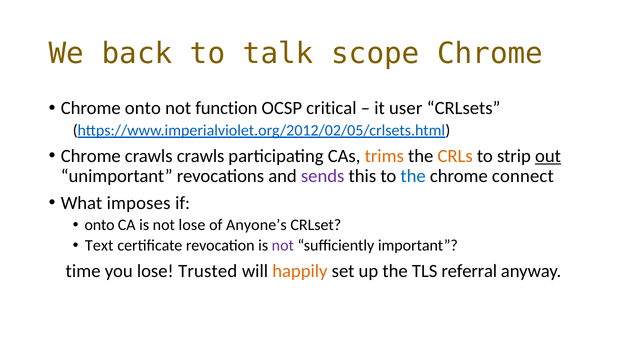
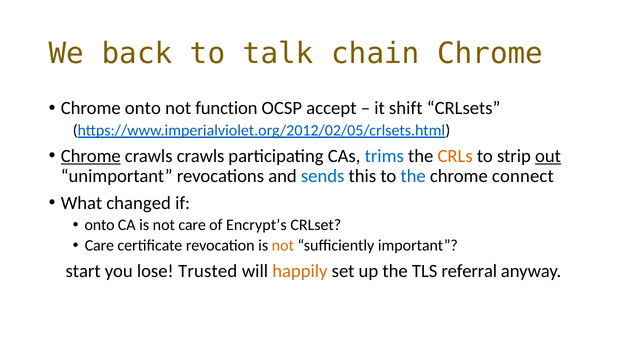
scope: scope -> chain
critical: critical -> accept
user: user -> shift
Chrome at (91, 156) underline: none -> present
trims colour: orange -> blue
sends colour: purple -> blue
imposes: imposes -> changed
not lose: lose -> care
Anyone’s: Anyone’s -> Encrypt’s
Text at (99, 246): Text -> Care
not at (283, 246) colour: purple -> orange
time: time -> start
